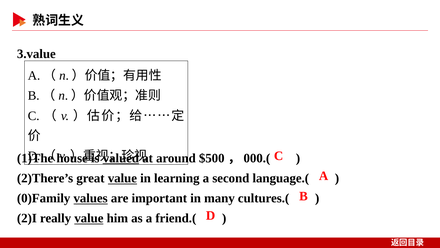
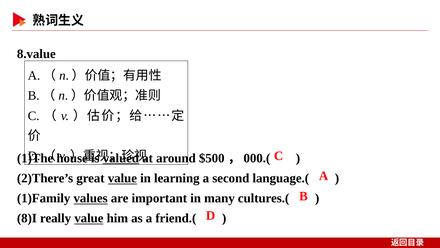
3.value: 3.value -> 8.value
0)Family: 0)Family -> 1)Family
2)I: 2)I -> 8)I
